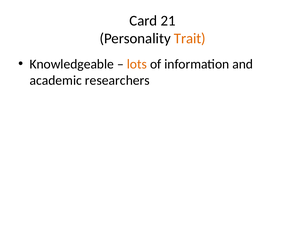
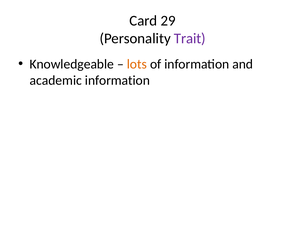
21: 21 -> 29
Trait colour: orange -> purple
academic researchers: researchers -> information
